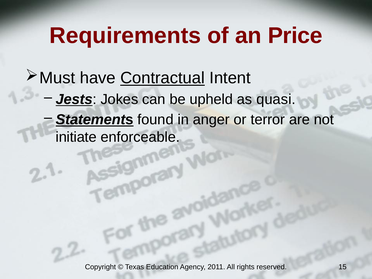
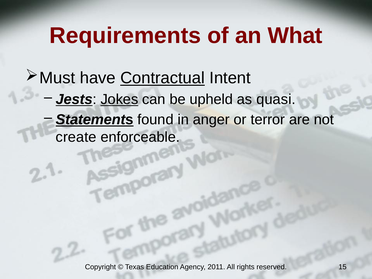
Price: Price -> What
Jokes underline: none -> present
initiate: initiate -> create
